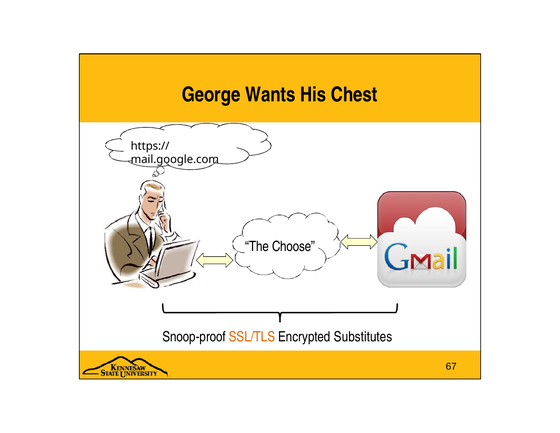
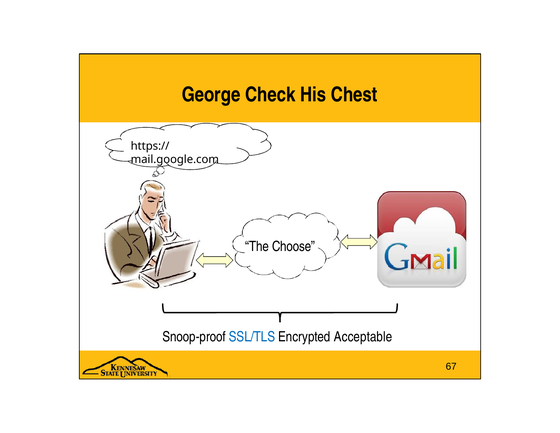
Wants: Wants -> Check
SSL/TLS colour: orange -> blue
Substitutes: Substitutes -> Acceptable
